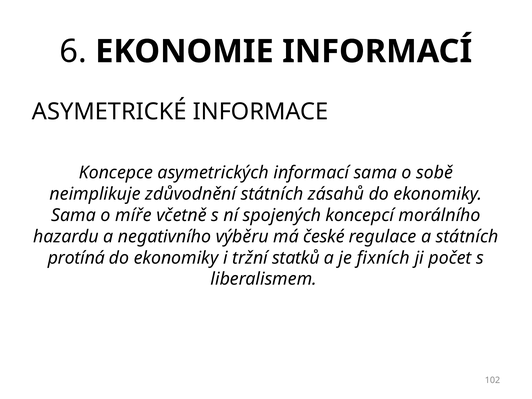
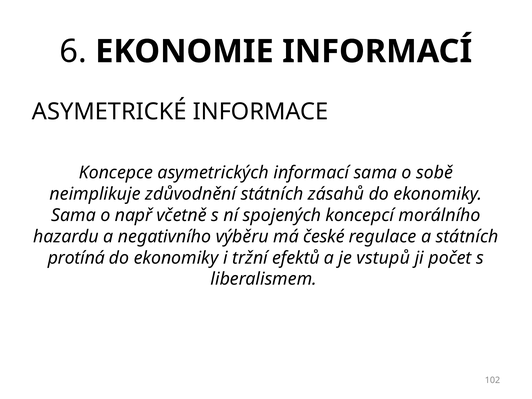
míře: míře -> např
statků: statků -> efektů
fixních: fixních -> vstupů
